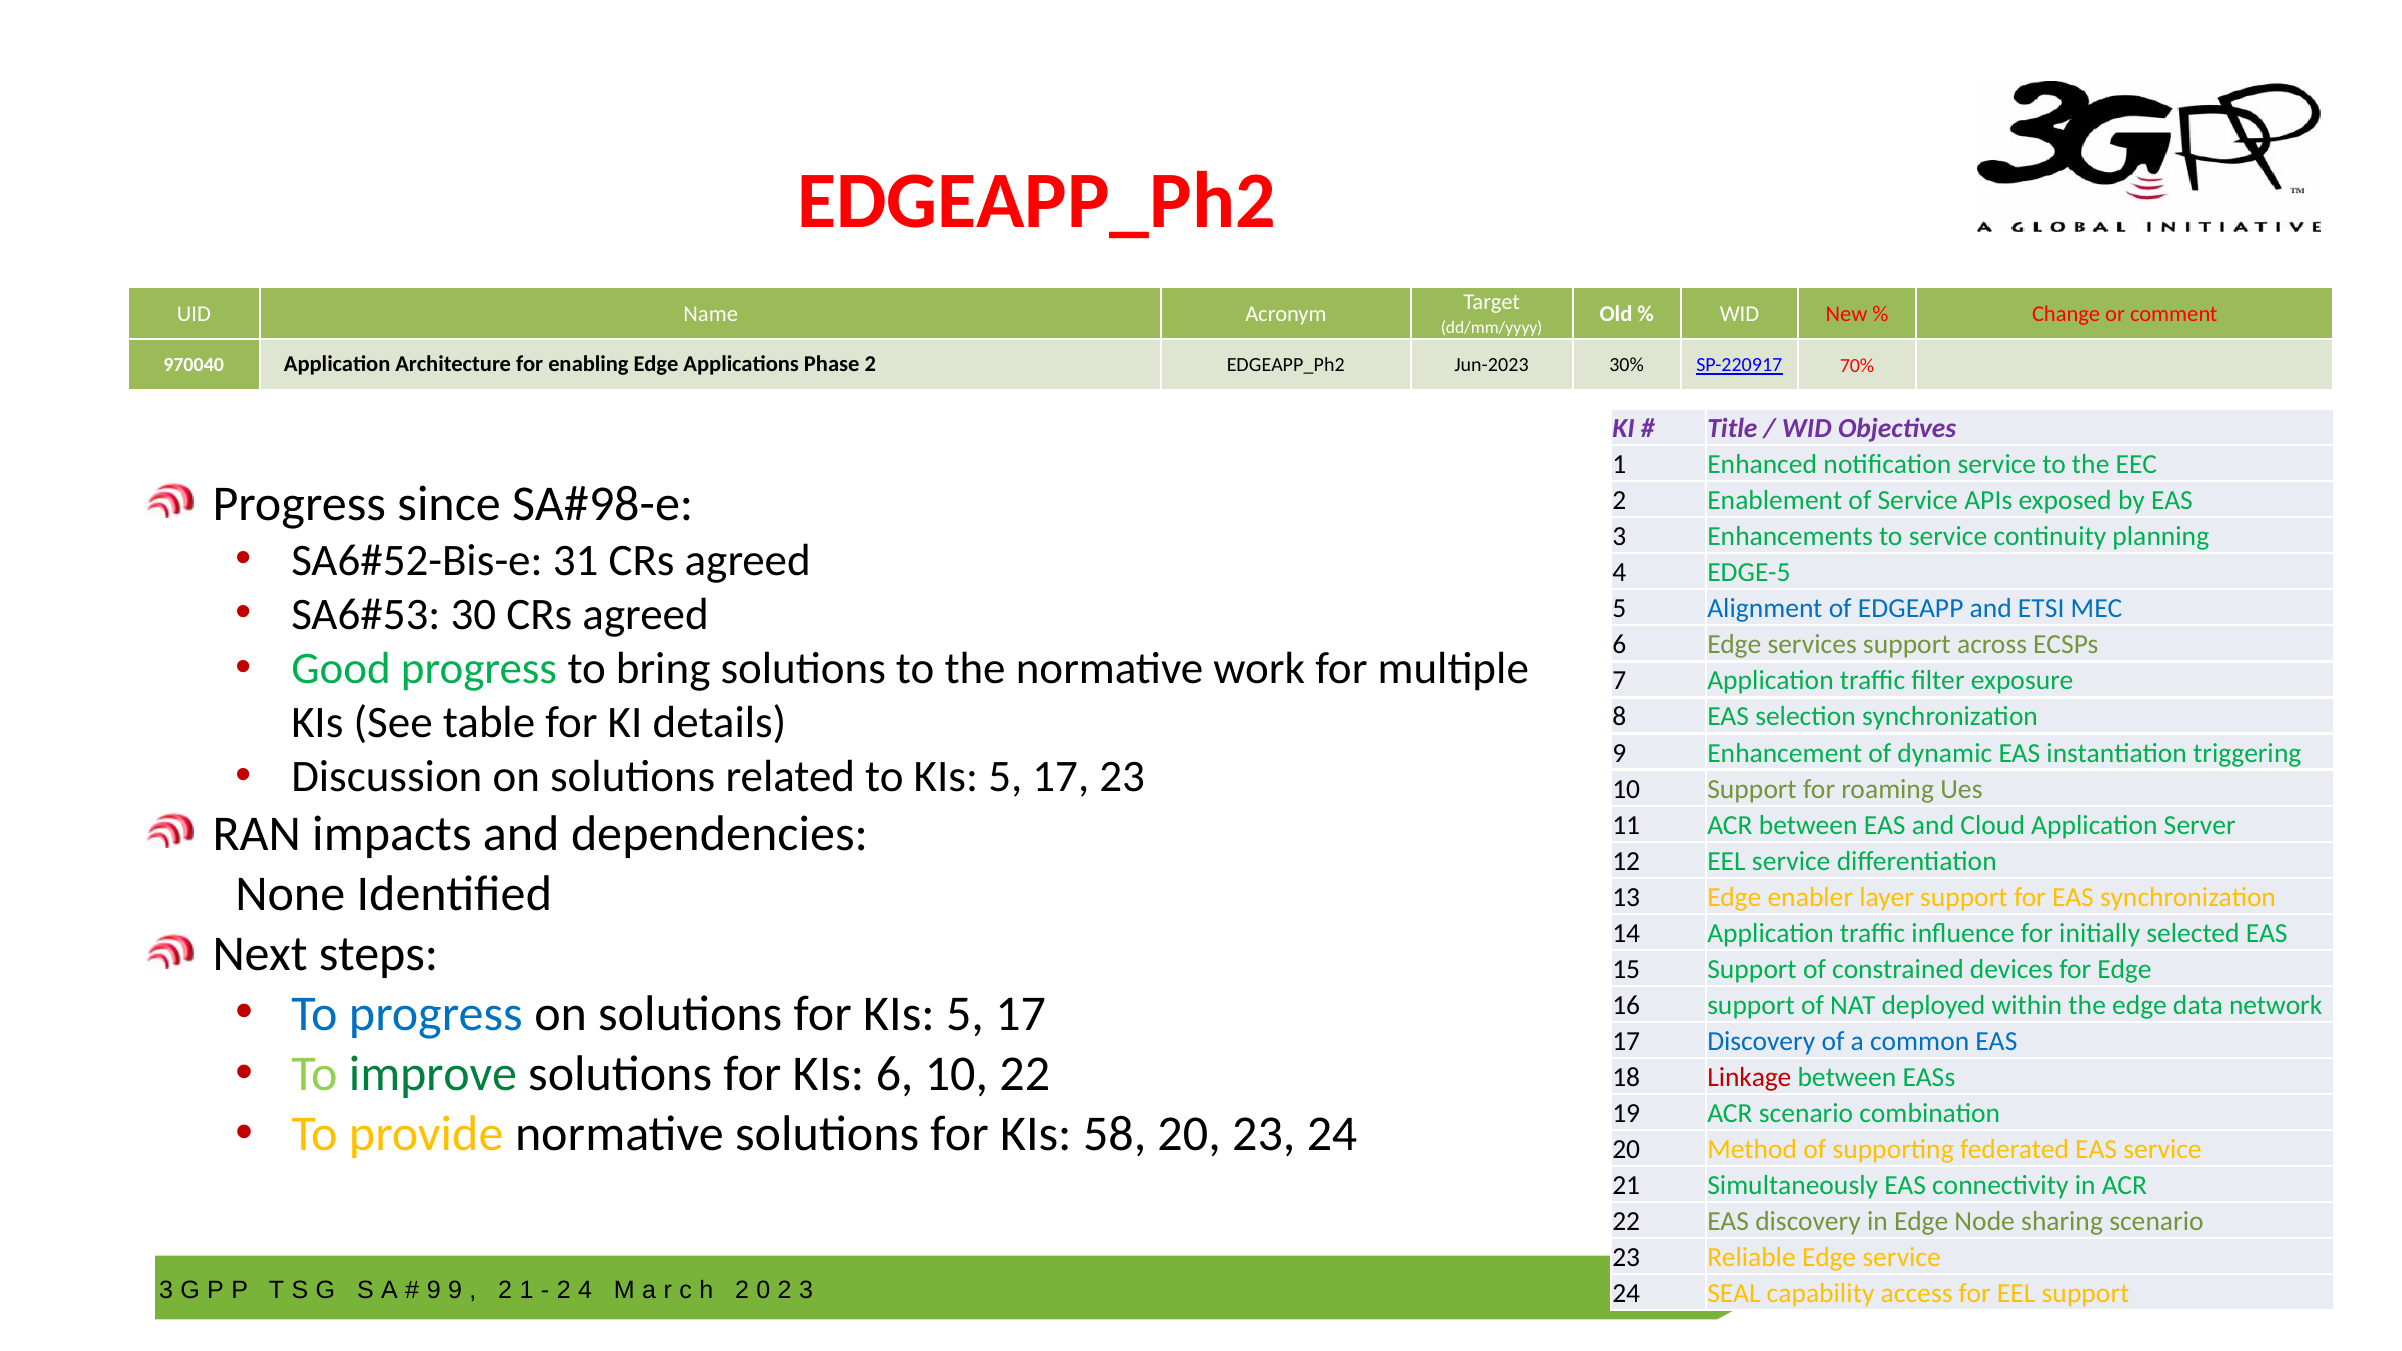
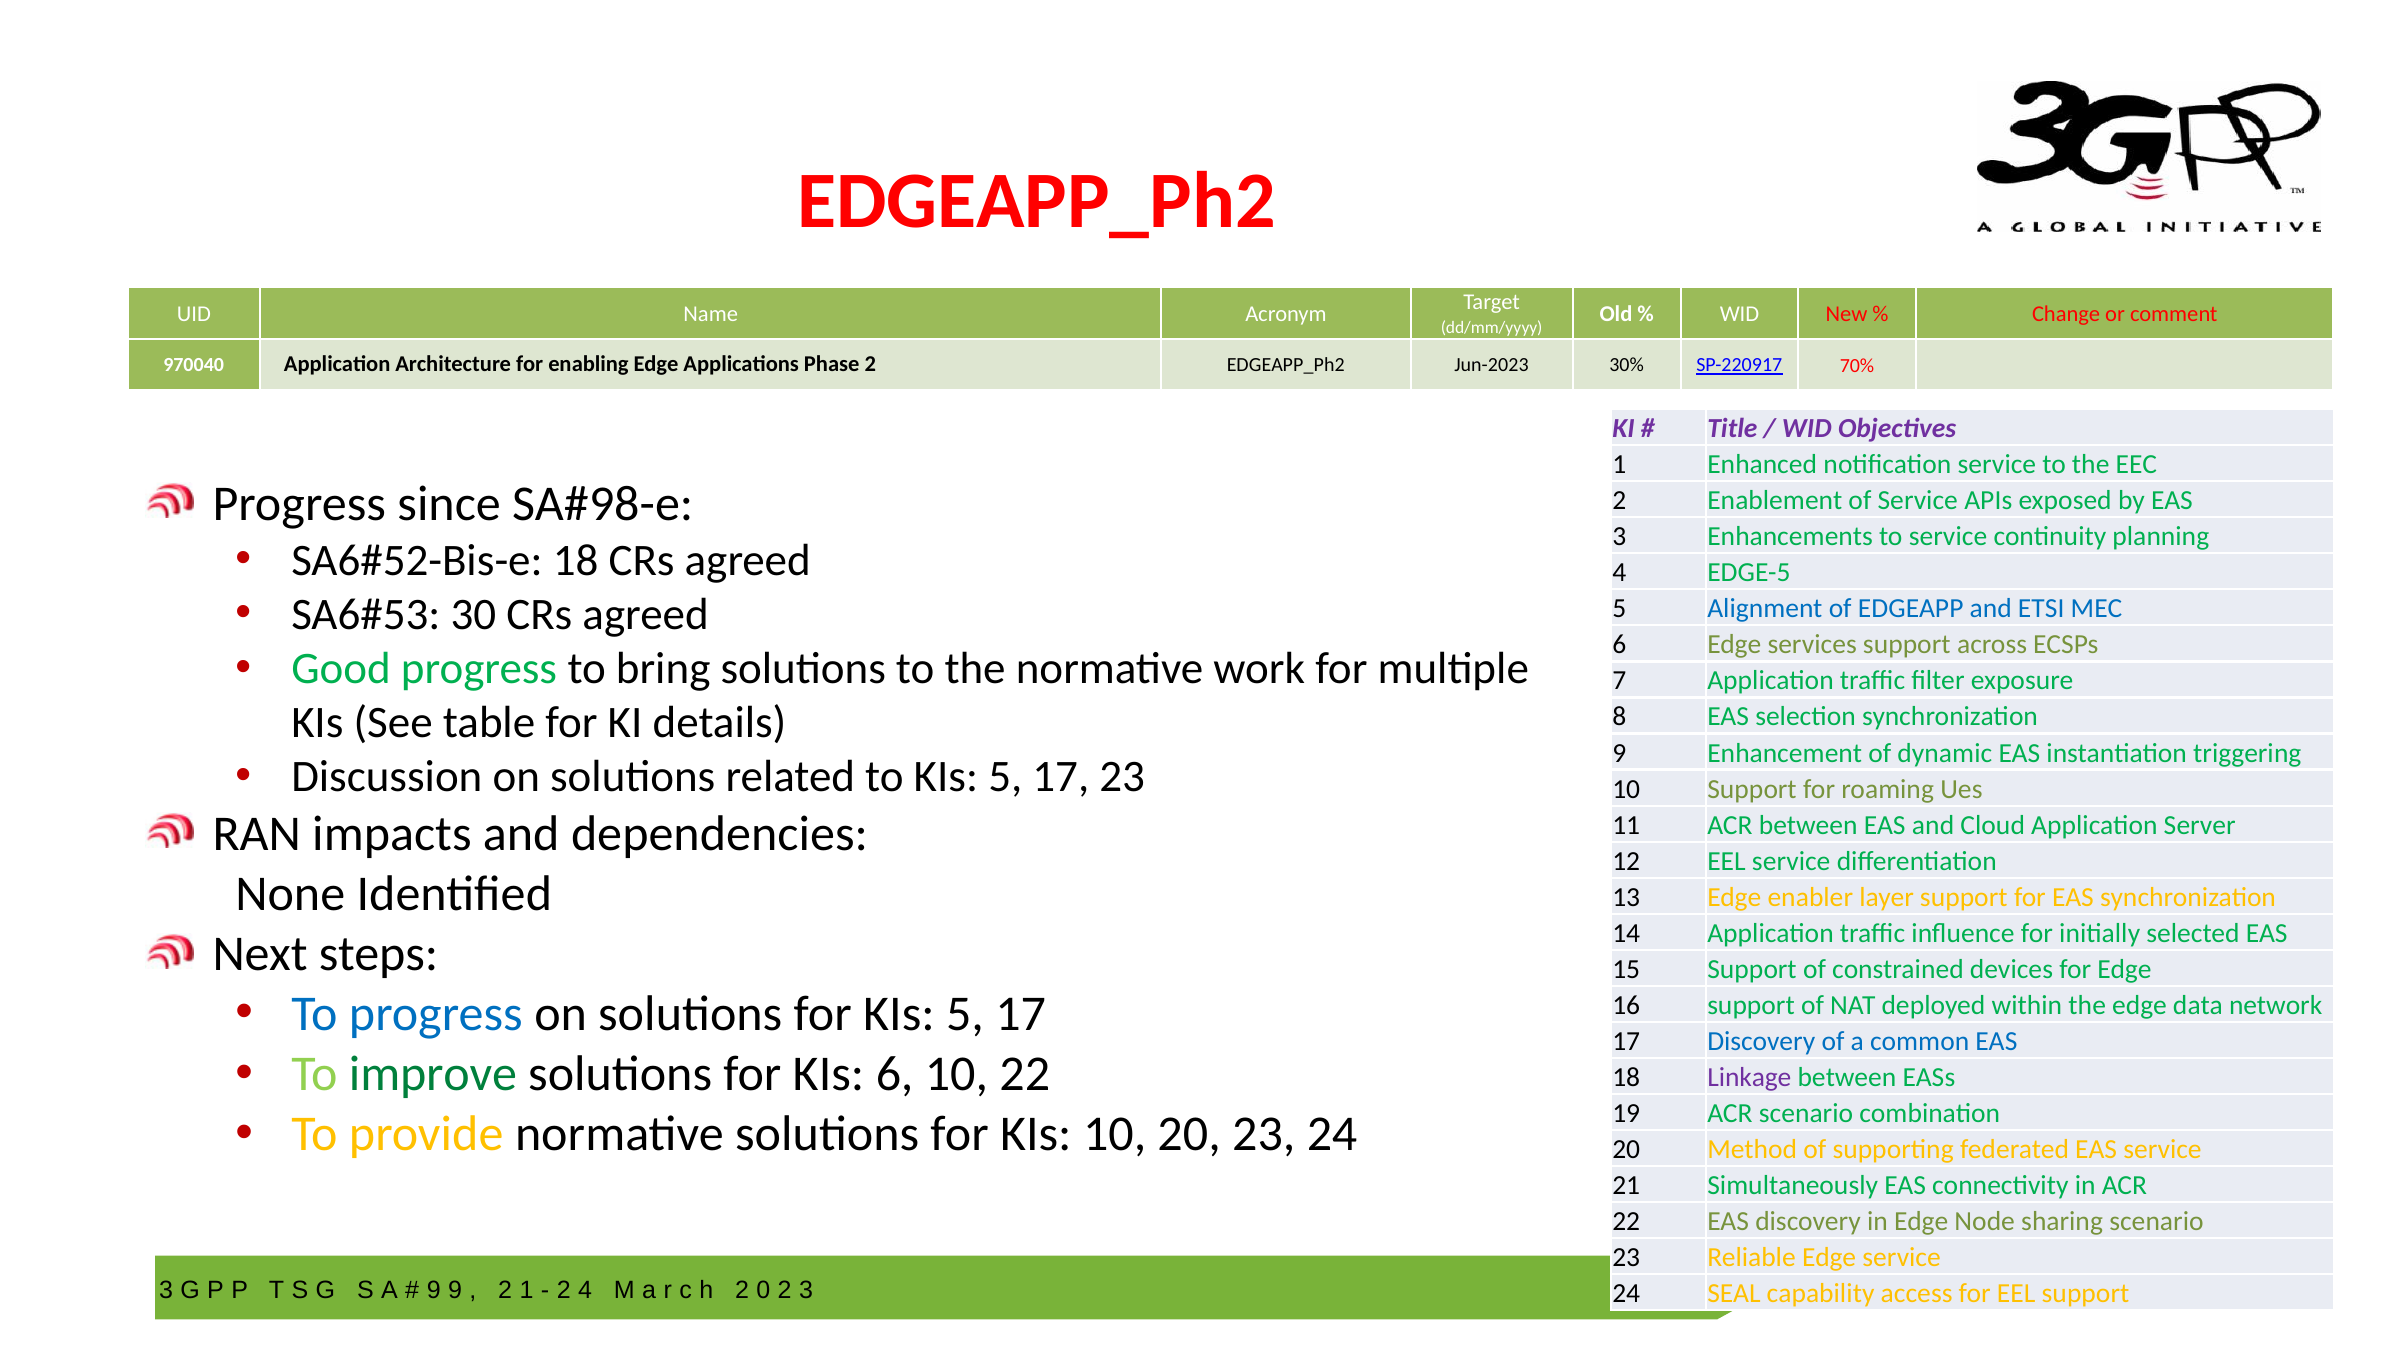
31 at (576, 561): 31 -> 18
Linkage colour: red -> purple
KIs 58: 58 -> 10
